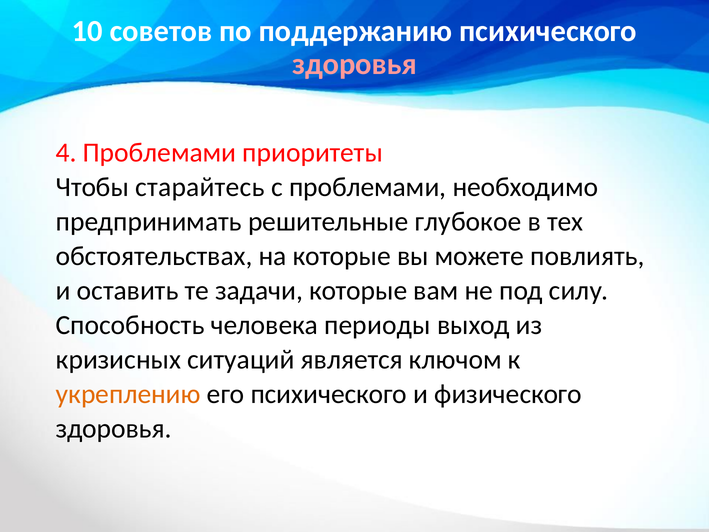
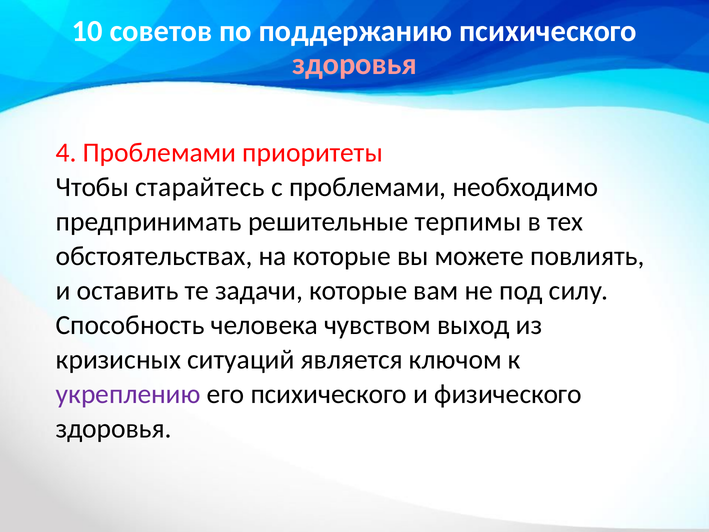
глубокое: глубокое -> терпимы
периоды: периоды -> чувством
укреплению colour: orange -> purple
